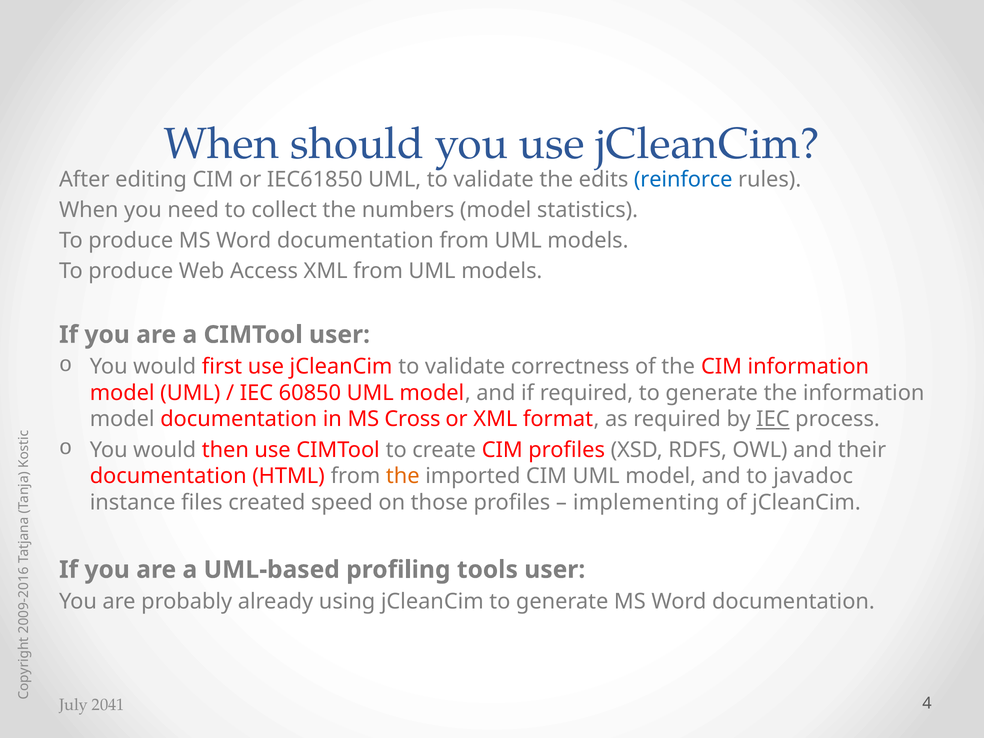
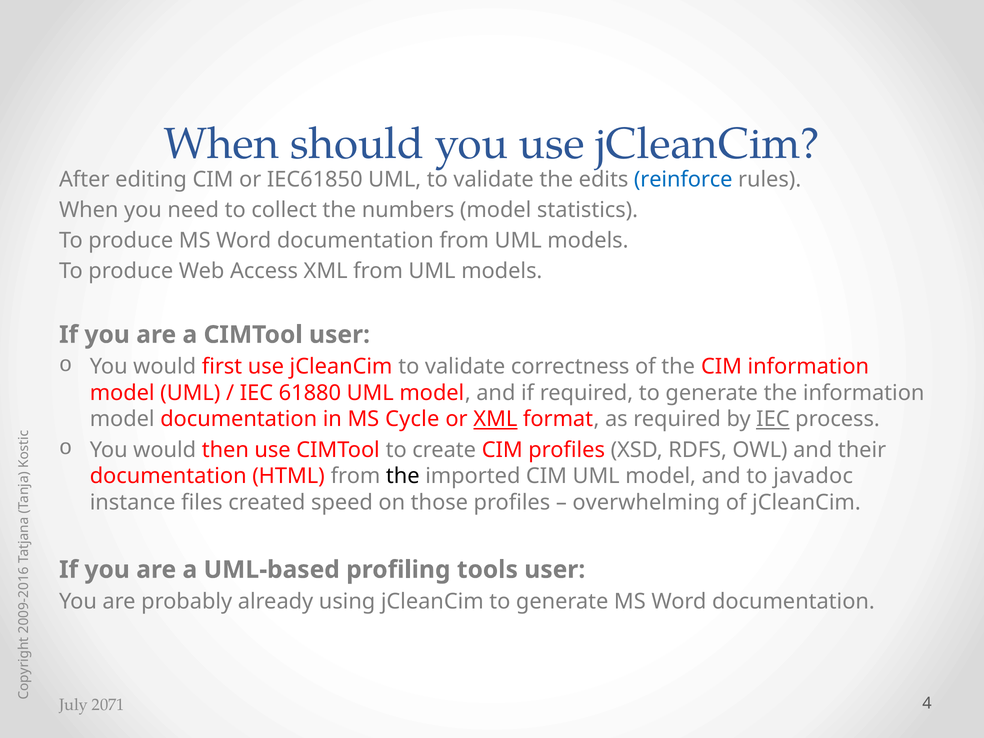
60850: 60850 -> 61880
Cross: Cross -> Cycle
XML at (495, 419) underline: none -> present
the at (403, 476) colour: orange -> black
implementing: implementing -> overwhelming
2041: 2041 -> 2071
